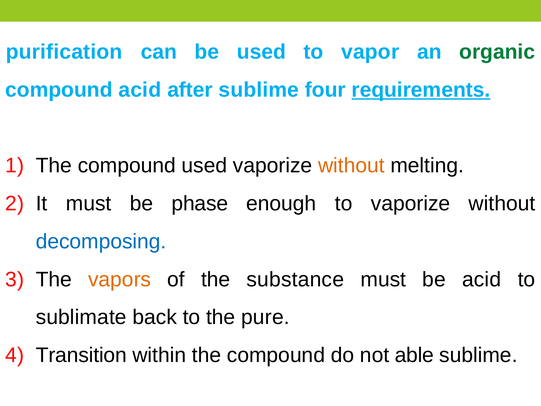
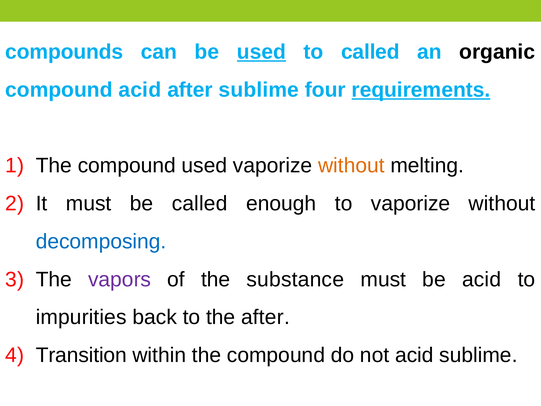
purification: purification -> compounds
used at (261, 52) underline: none -> present
to vapor: vapor -> called
organic colour: green -> black
be phase: phase -> called
vapors colour: orange -> purple
sublimate: sublimate -> impurities
the pure: pure -> after
not able: able -> acid
